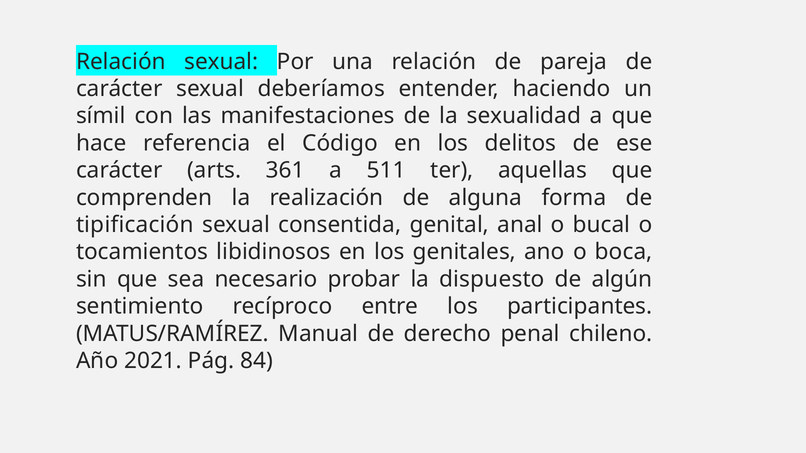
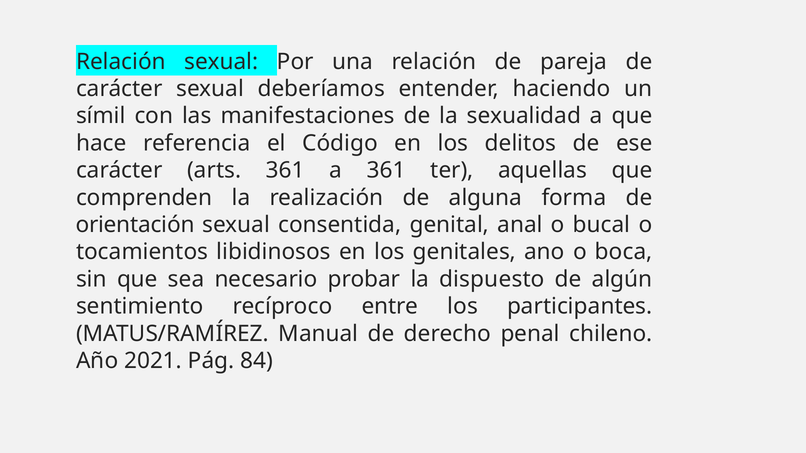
a 511: 511 -> 361
tipificación: tipificación -> orientación
